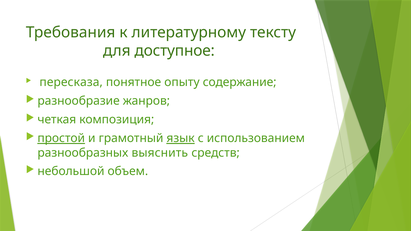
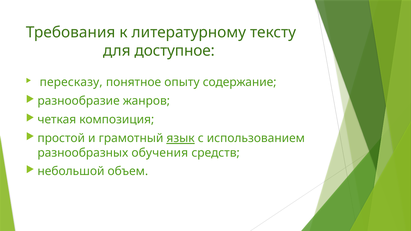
пересказа: пересказа -> пересказу
простой underline: present -> none
выяснить: выяснить -> обучения
